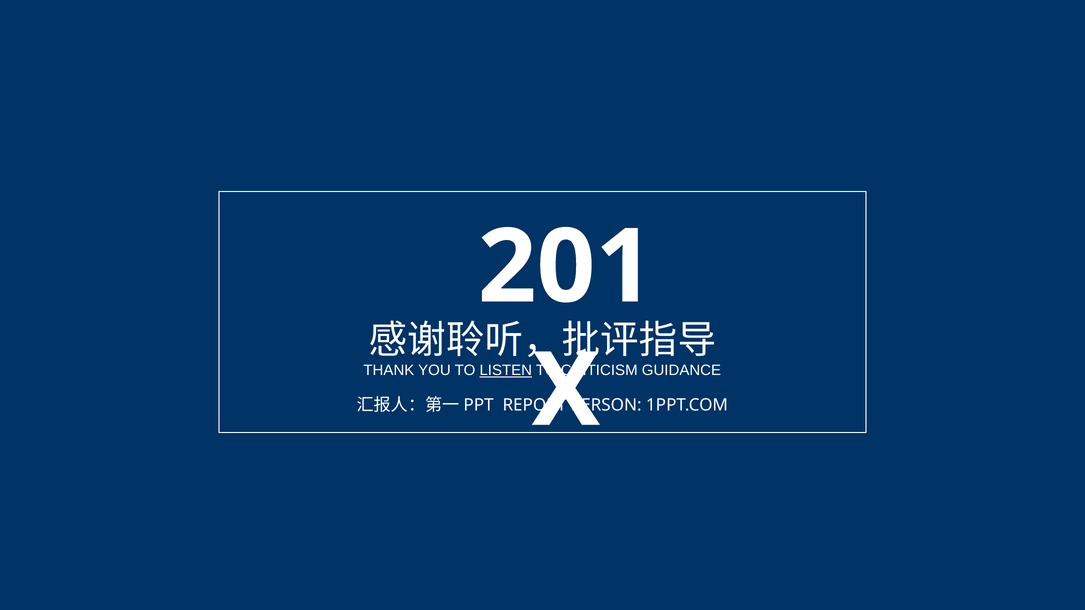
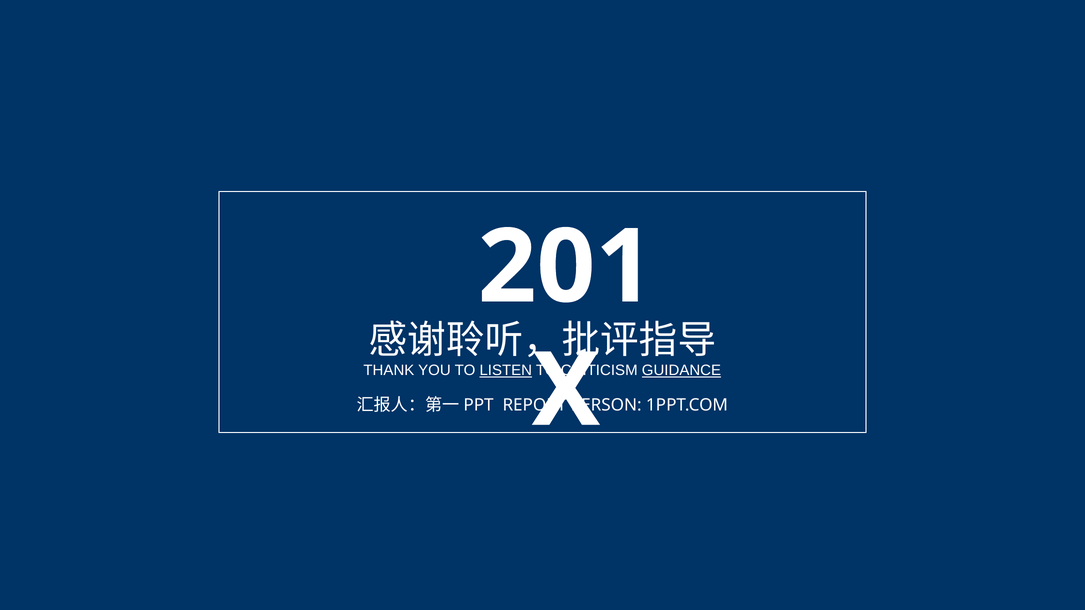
GUIDANCE underline: none -> present
